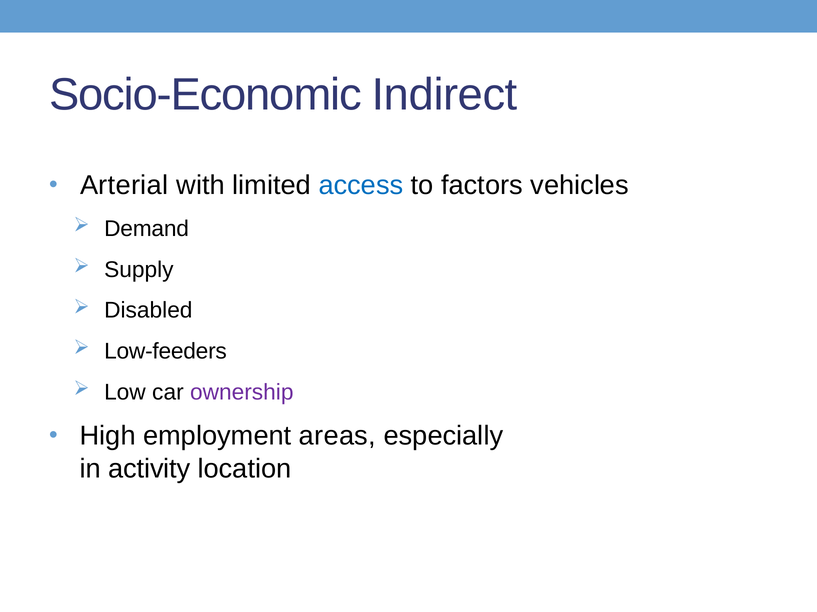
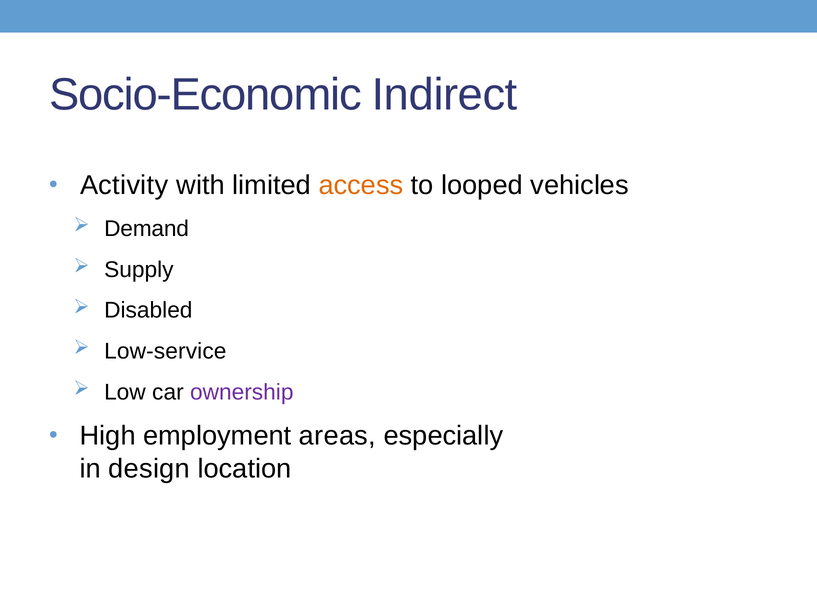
Arterial: Arterial -> Activity
access colour: blue -> orange
factors: factors -> looped
Low-feeders: Low-feeders -> Low-service
activity: activity -> design
